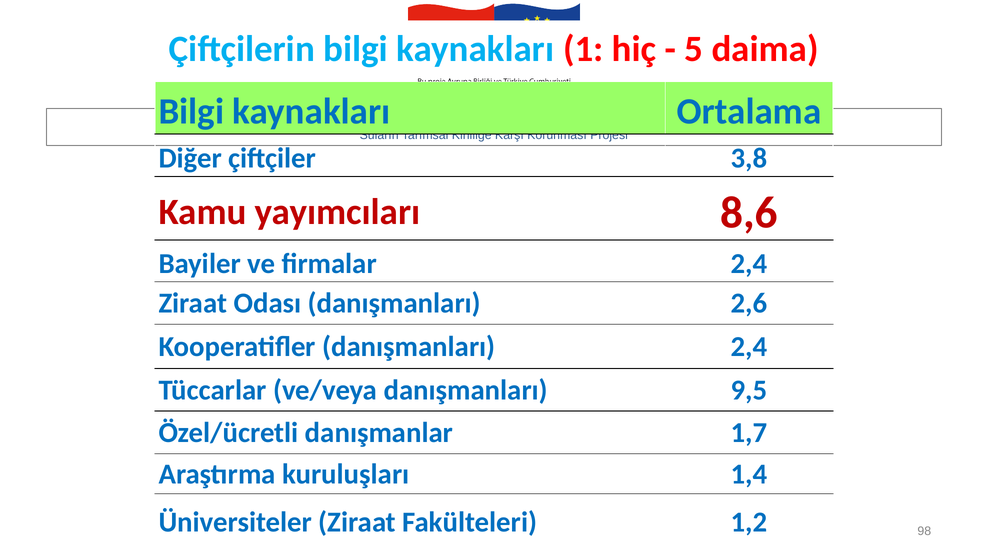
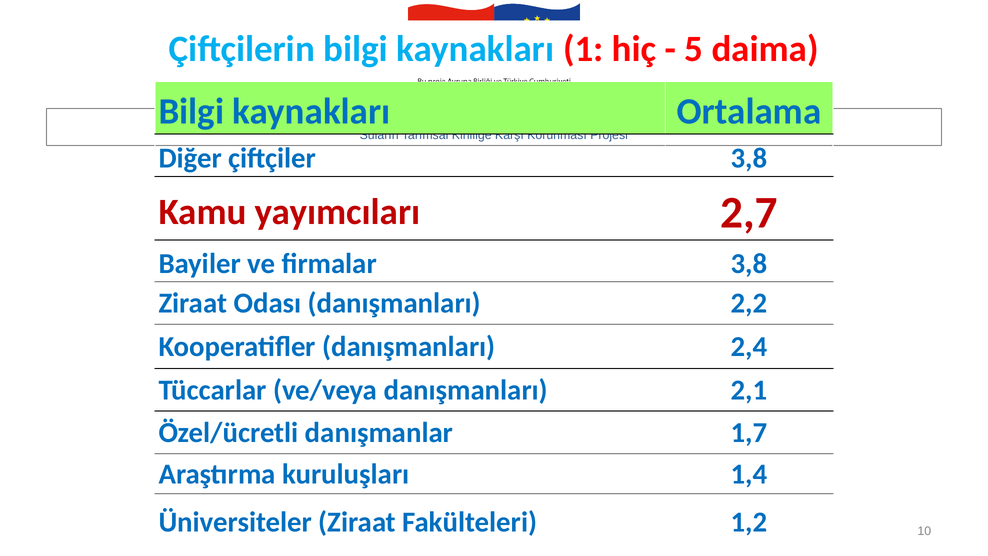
8,6: 8,6 -> 2,7
firmalar 2,4: 2,4 -> 3,8
2,6: 2,6 -> 2,2
9,5: 9,5 -> 2,1
98: 98 -> 10
